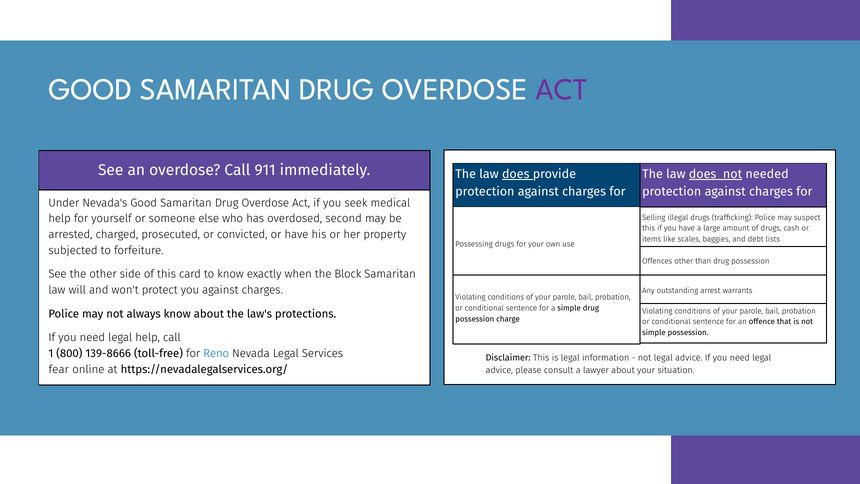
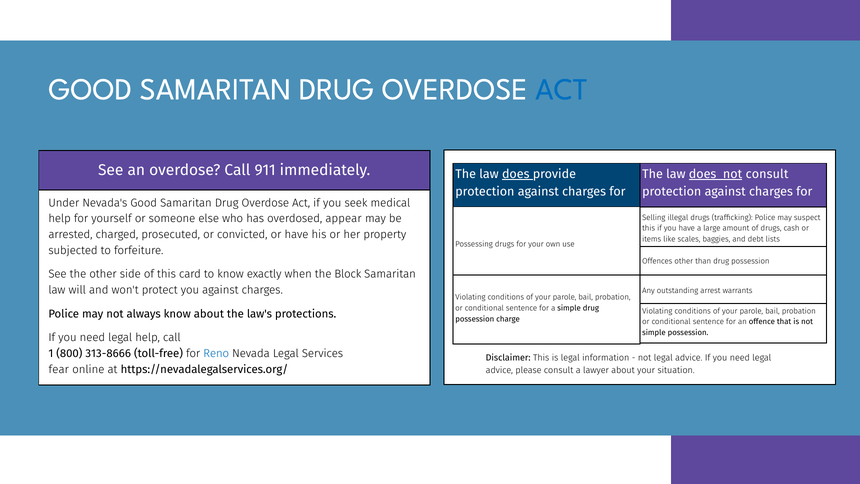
ACT at (561, 89) colour: purple -> blue
not needed: needed -> consult
second: second -> appear
139-8666: 139-8666 -> 313-8666
